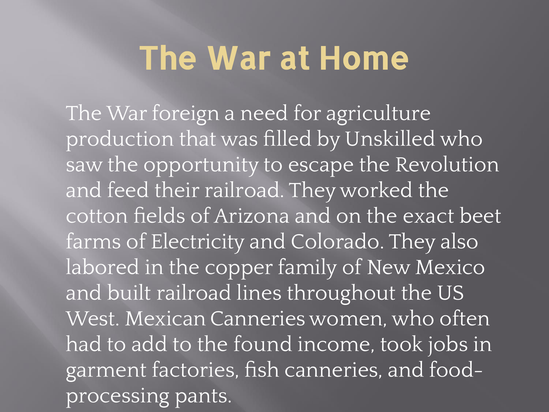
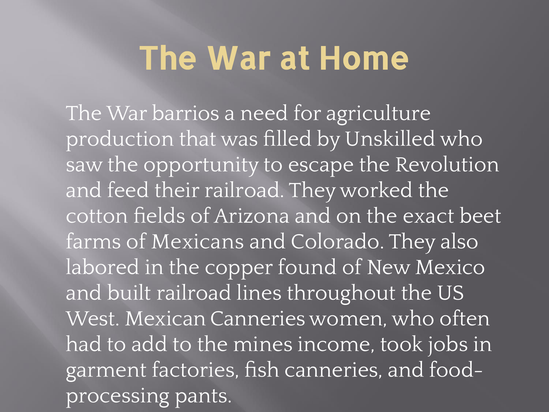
foreign: foreign -> barrios
Electricity: Electricity -> Mexicans
family: family -> found
found: found -> mines
